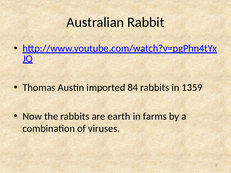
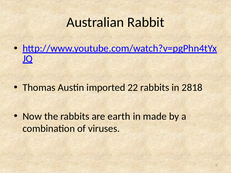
84: 84 -> 22
1359: 1359 -> 2818
farms: farms -> made
